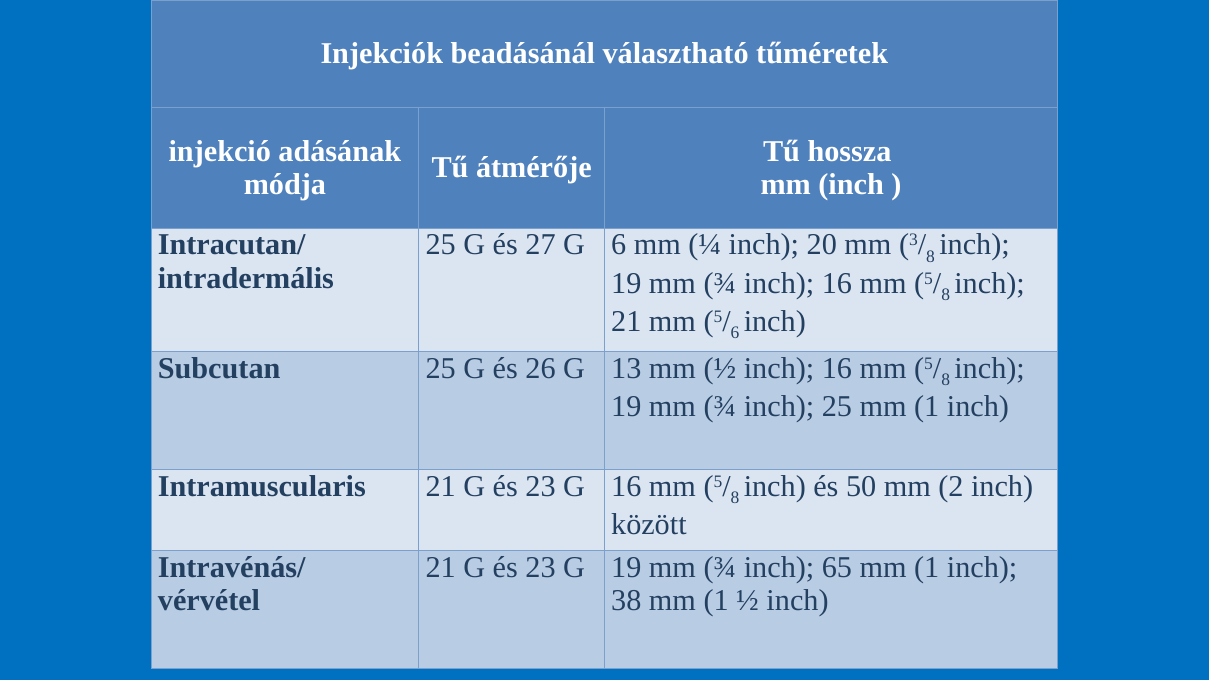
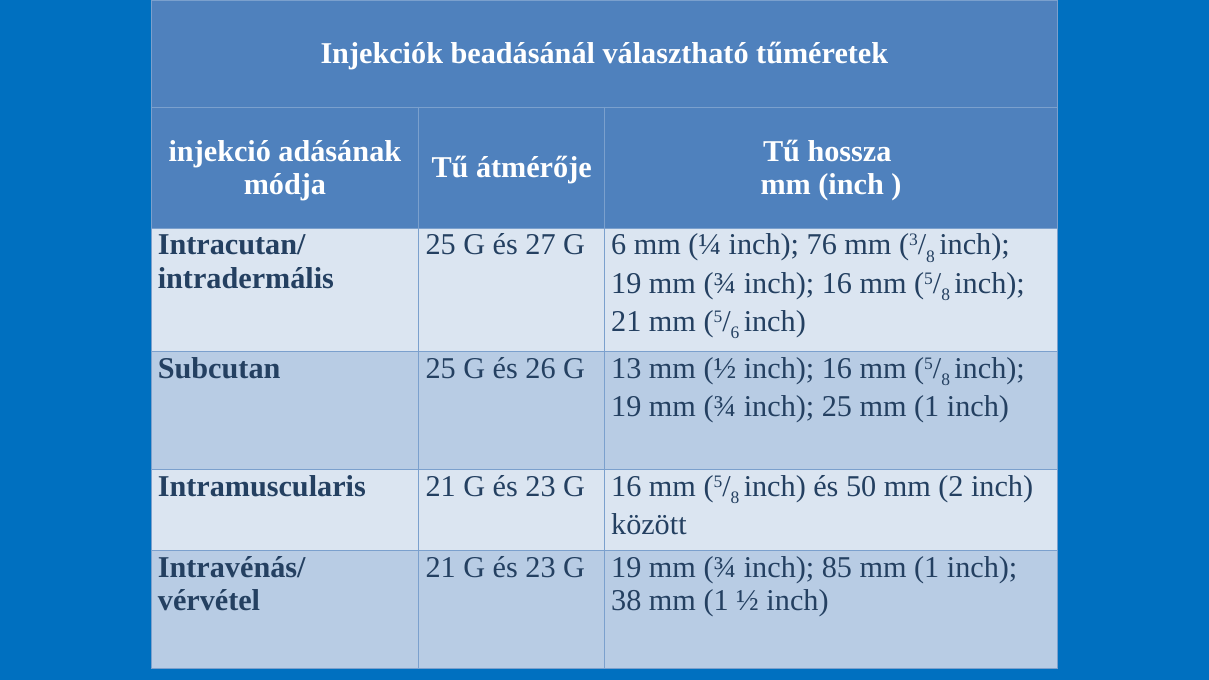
20: 20 -> 76
65: 65 -> 85
